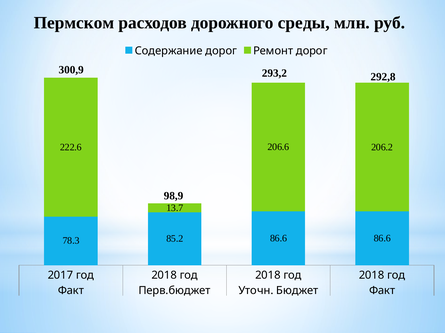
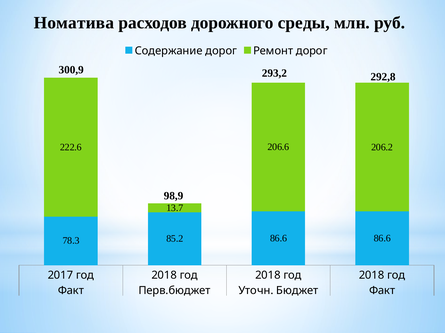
Пермском: Пермском -> Номатива
